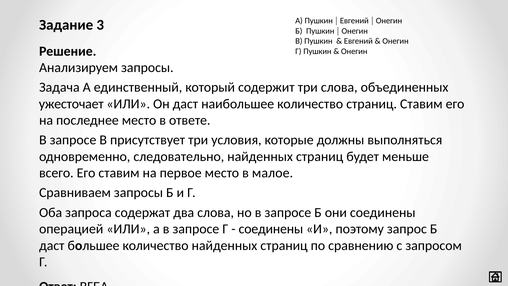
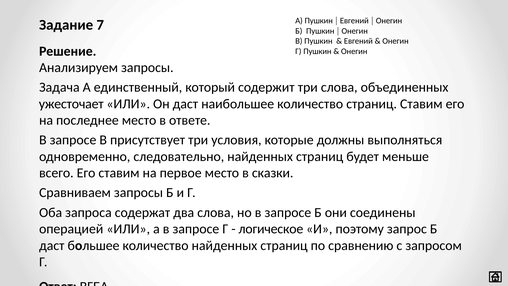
3: 3 -> 7
малое: малое -> сказки
соединены at (271, 229): соединены -> логическое
